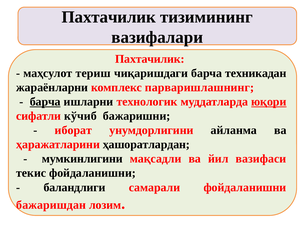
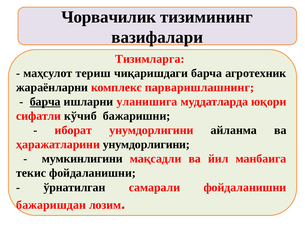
Пахтачилик at (109, 17): Пахтачилик -> Чорвачилик
Пахтачилик at (150, 59): Пахтачилик -> Тизимларга
техникадан: техникадан -> агротехник
технологик: технологик -> уланишига
юқори underline: present -> none
ҳаражатларини ҳашоратлардан: ҳашоратлардан -> унумдорлигини
вазифаси: вазифаси -> манбаига
баландлиги: баландлиги -> ўрнатилган
